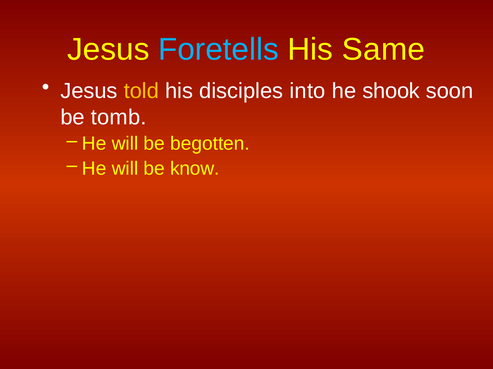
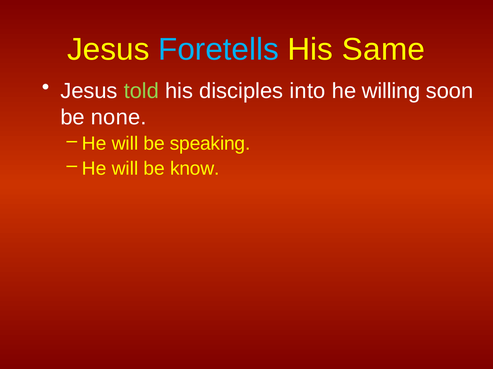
told colour: yellow -> light green
shook: shook -> willing
tomb: tomb -> none
begotten: begotten -> speaking
